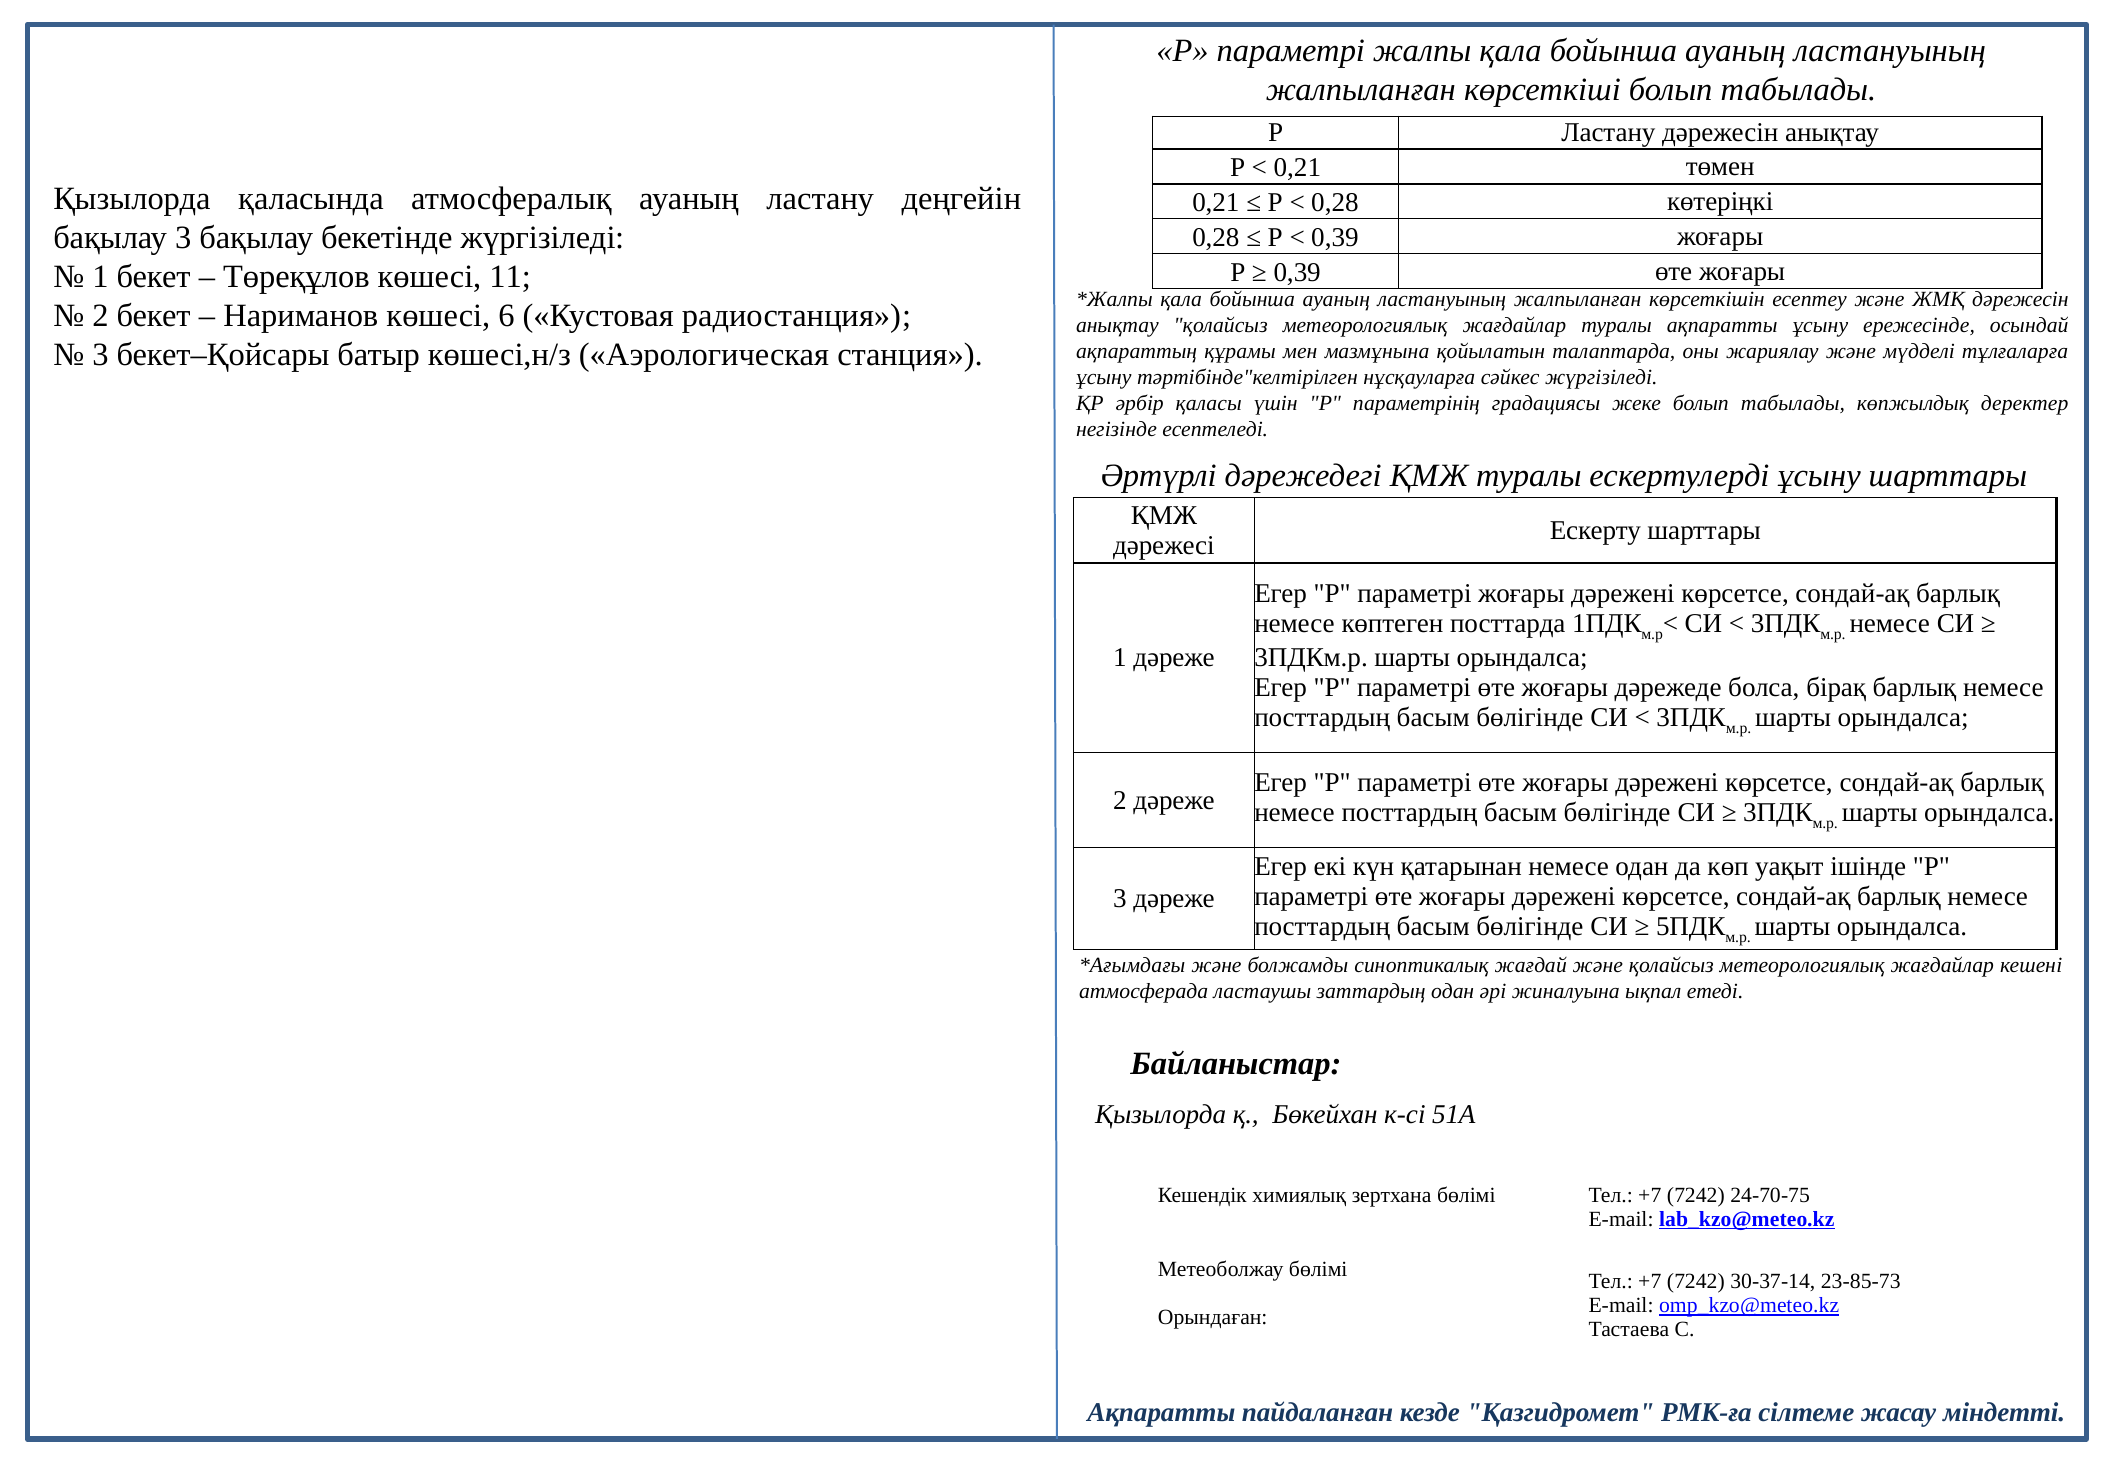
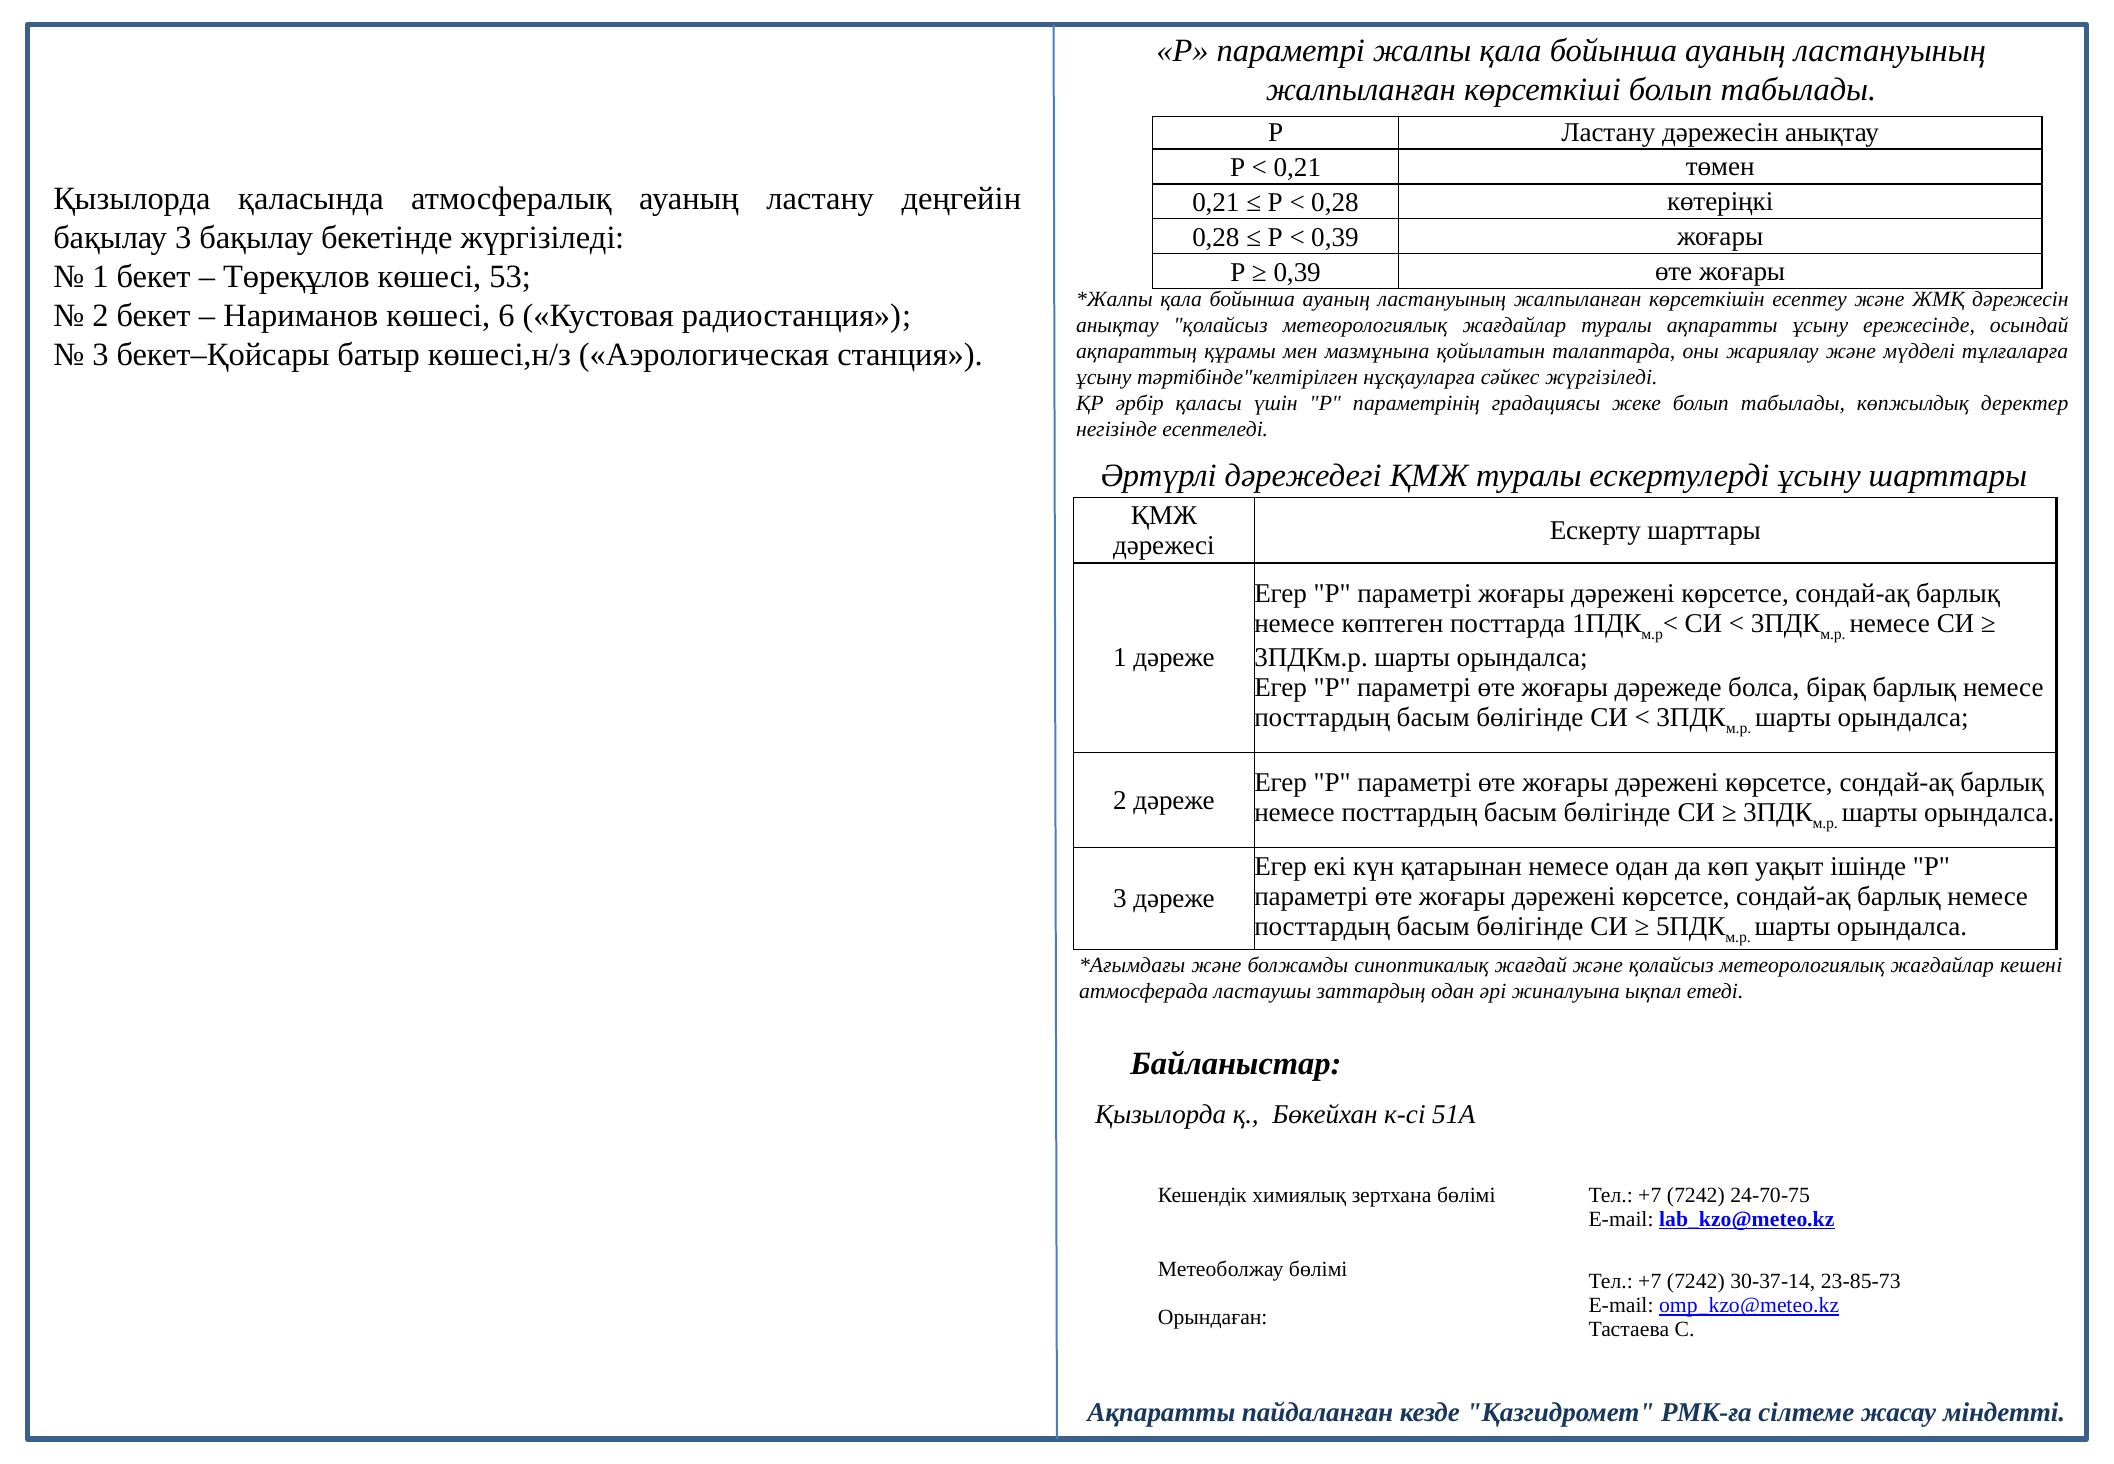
11: 11 -> 53
